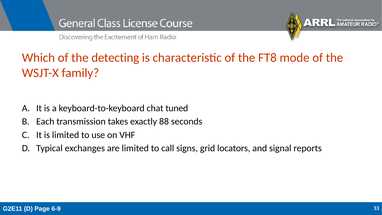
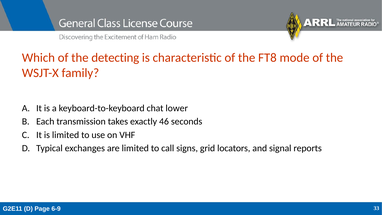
tuned: tuned -> lower
88: 88 -> 46
